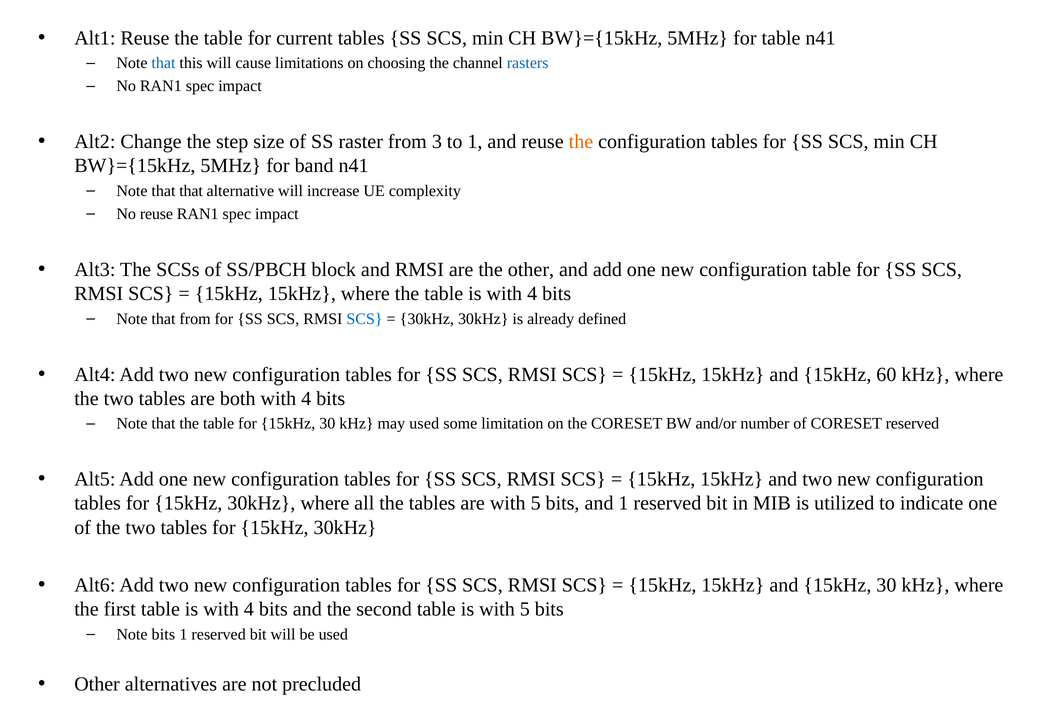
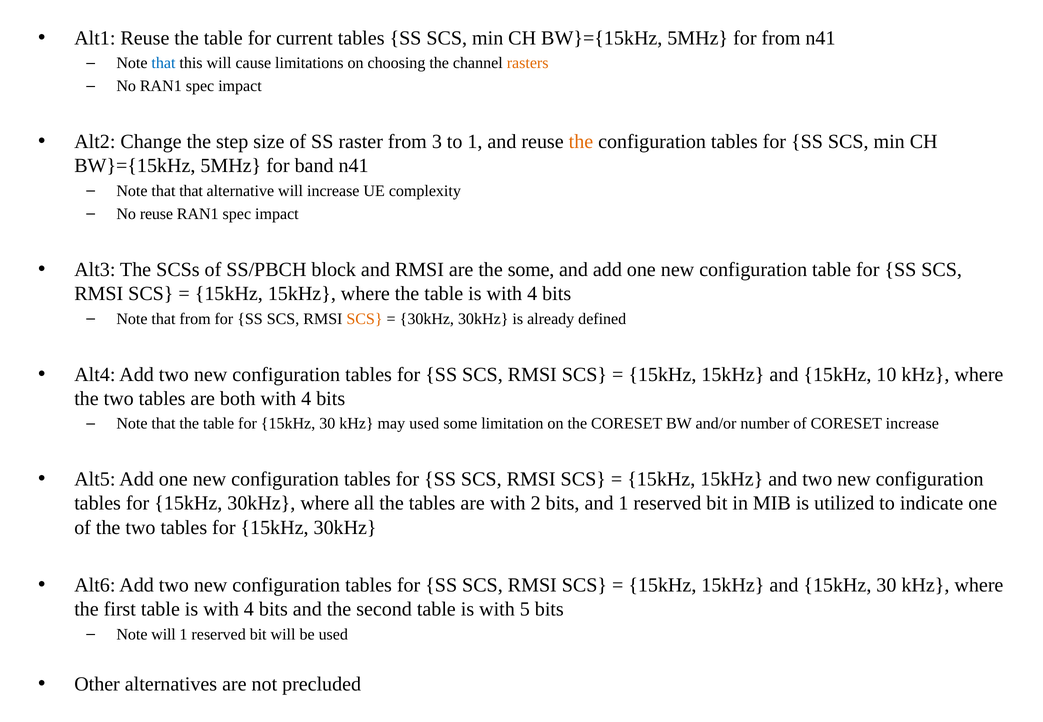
for table: table -> from
rasters colour: blue -> orange
the other: other -> some
SCS at (364, 319) colour: blue -> orange
60: 60 -> 10
CORESET reserved: reserved -> increase
are with 5: 5 -> 2
Note bits: bits -> will
